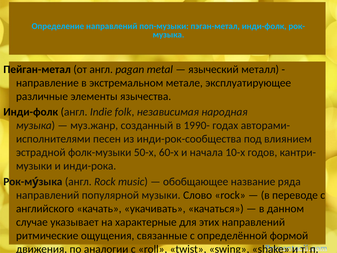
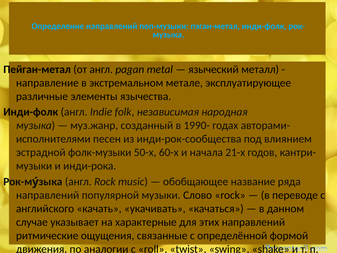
10-х: 10-х -> 21-х
